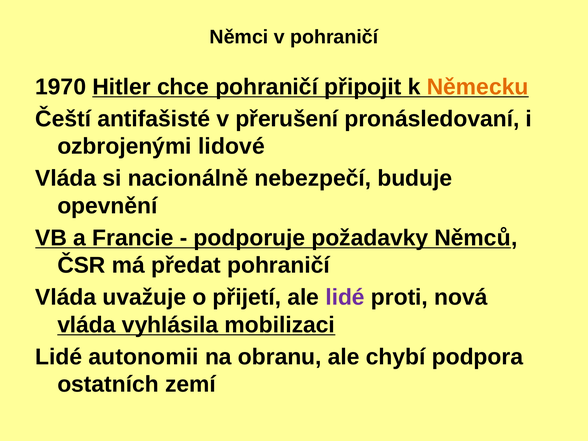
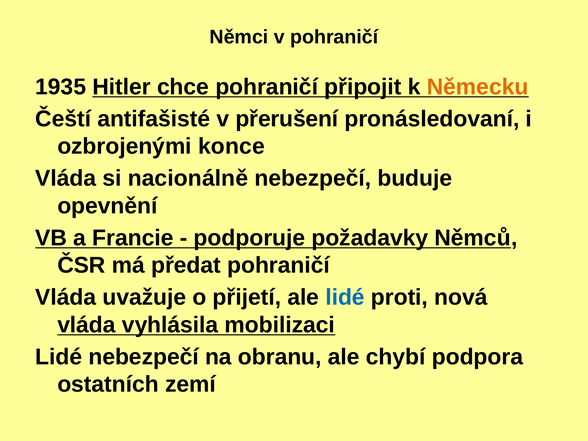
1970: 1970 -> 1935
lidové: lidové -> konce
lidé at (345, 297) colour: purple -> blue
Lidé autonomii: autonomii -> nebezpečí
